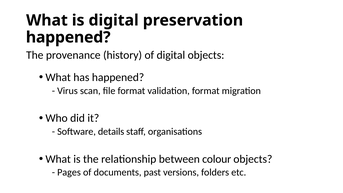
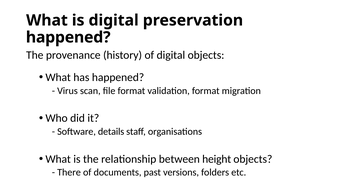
colour: colour -> height
Pages: Pages -> There
